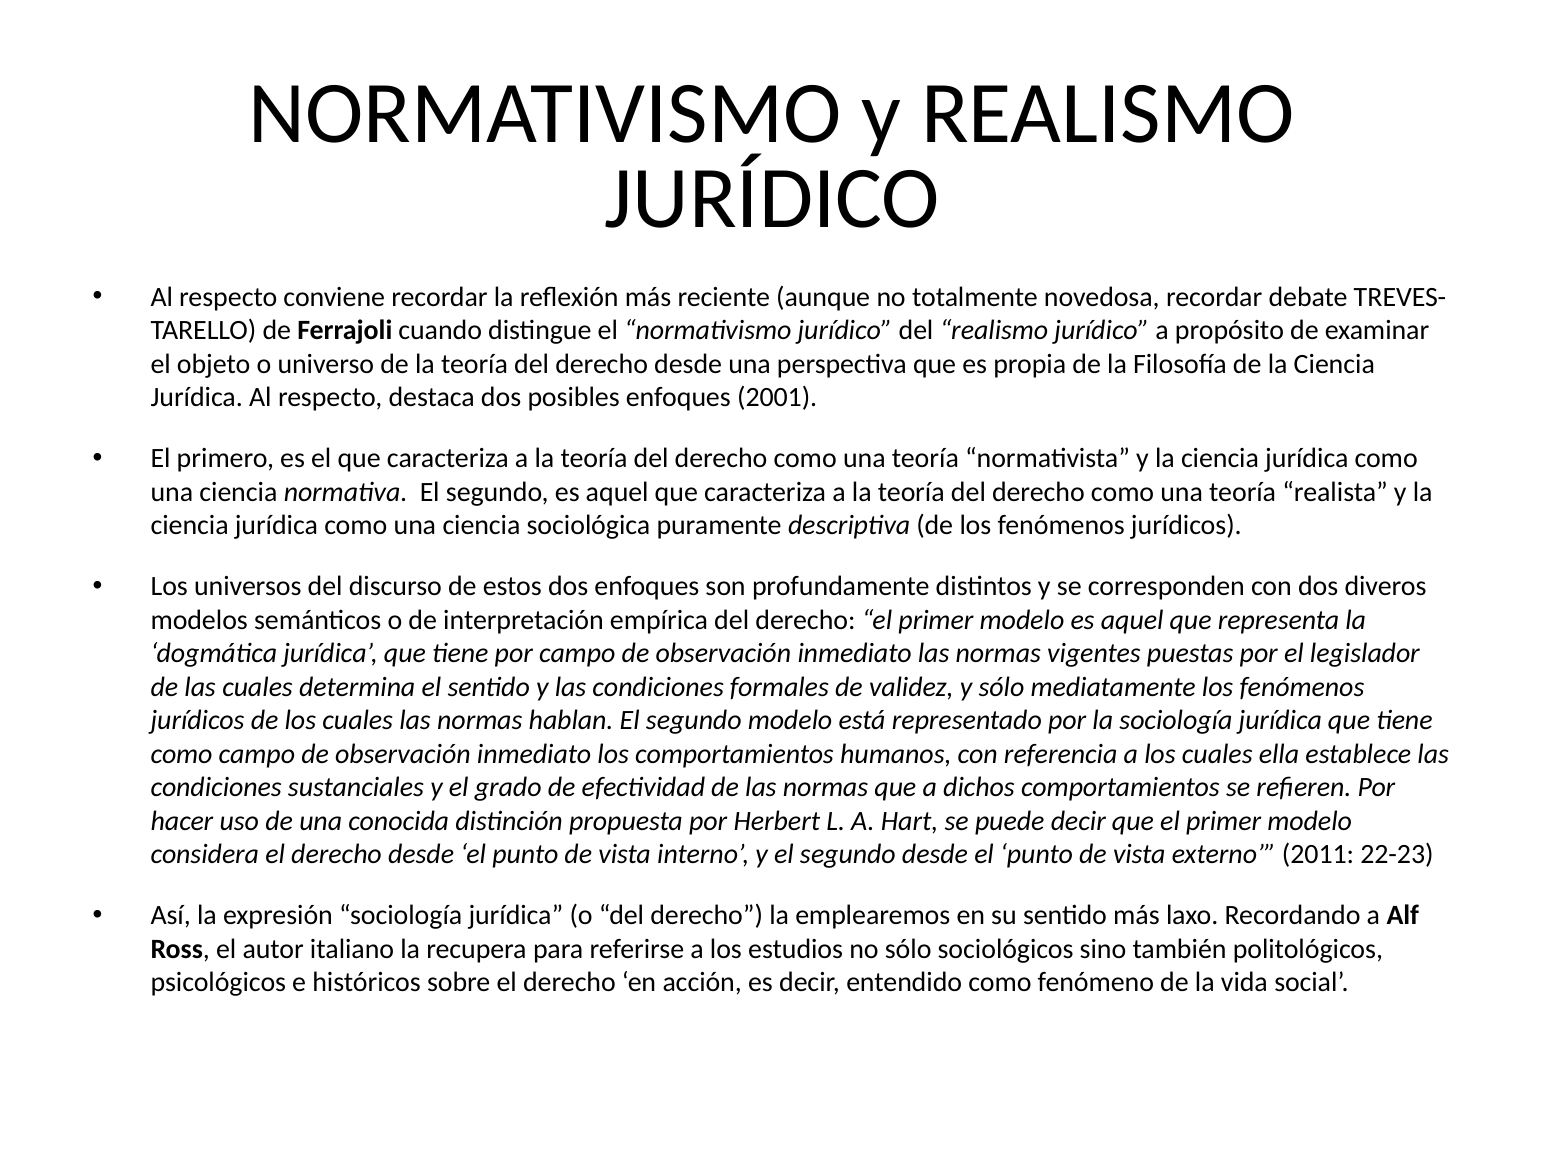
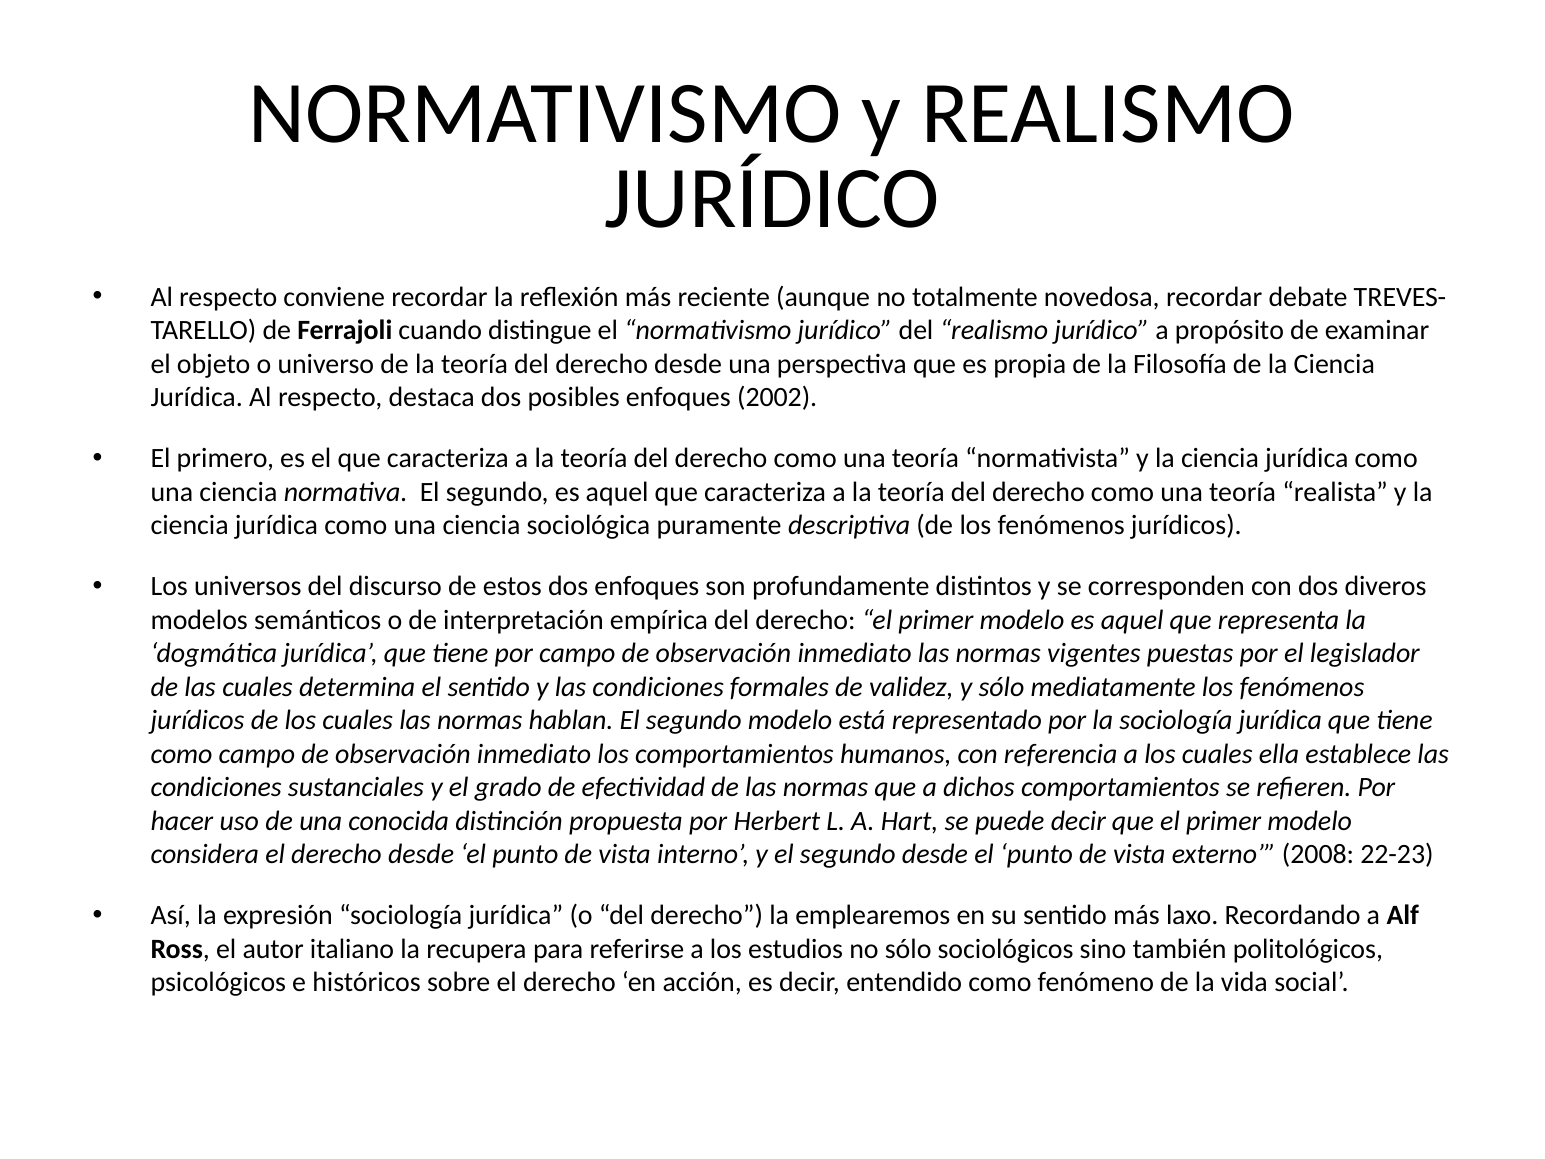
2001: 2001 -> 2002
2011: 2011 -> 2008
